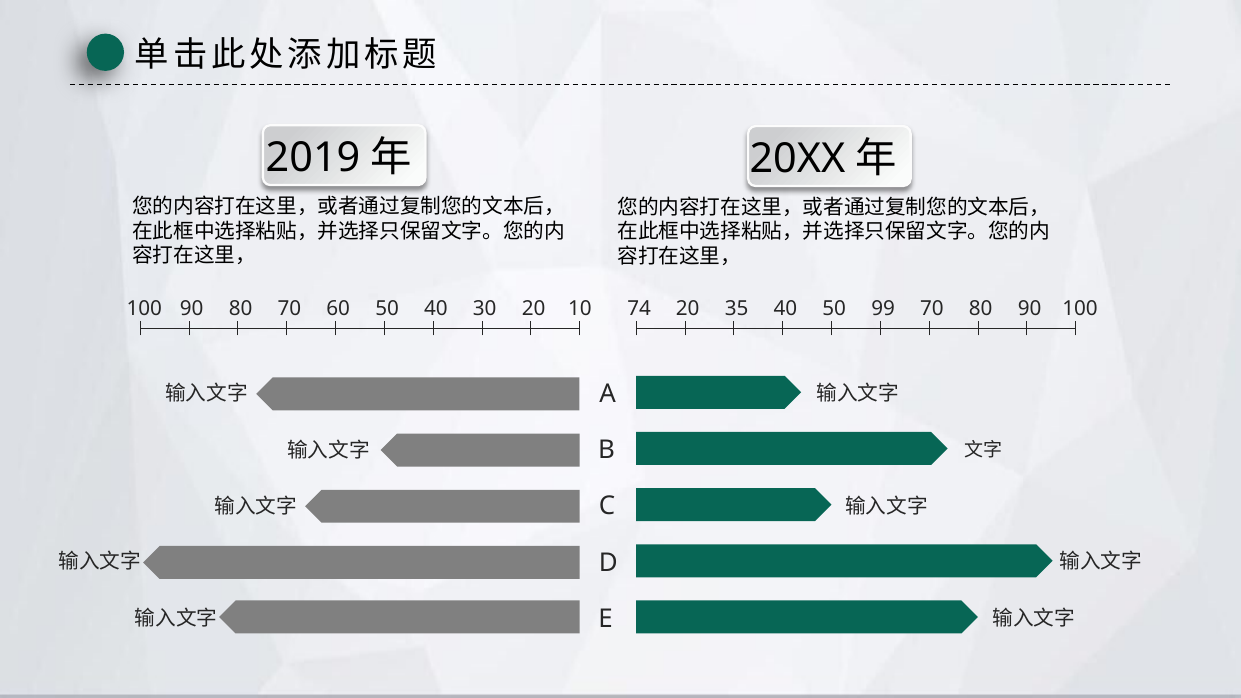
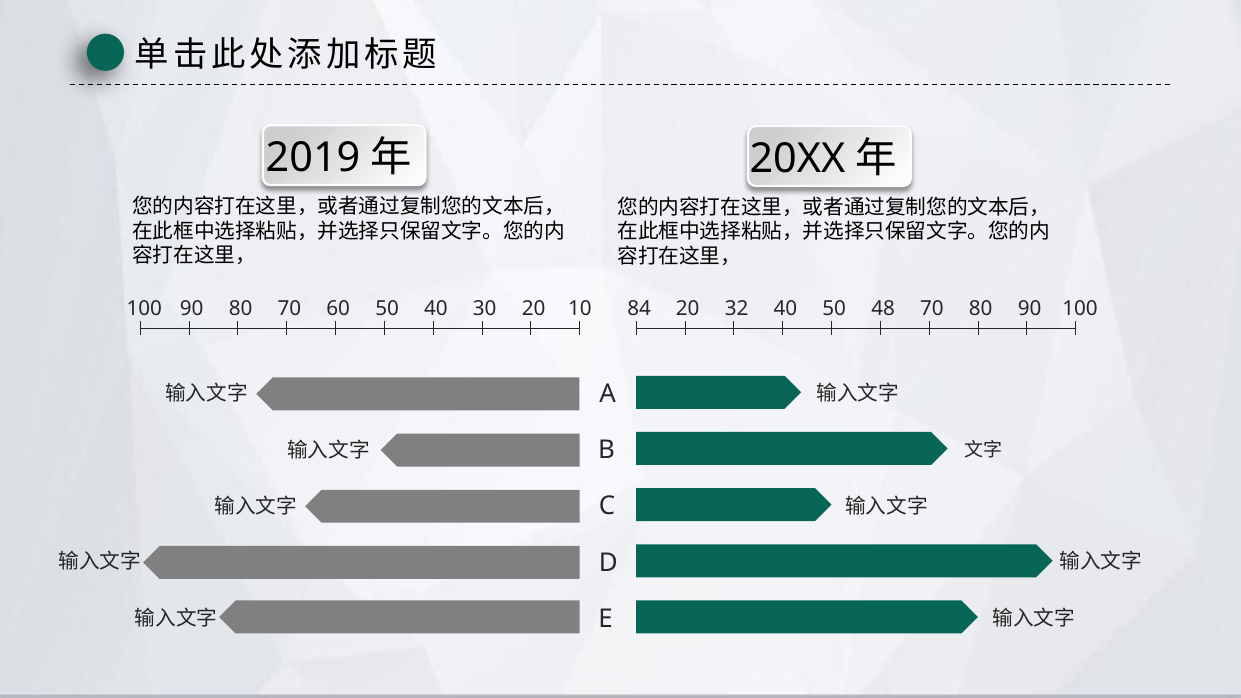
74: 74 -> 84
35: 35 -> 32
99: 99 -> 48
